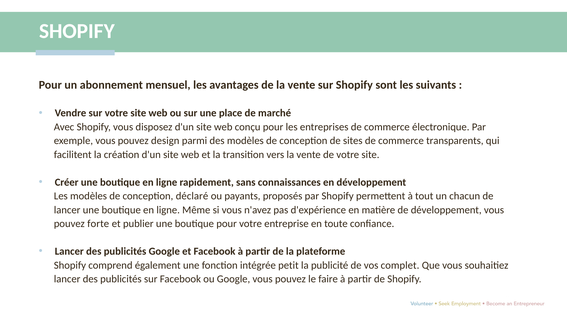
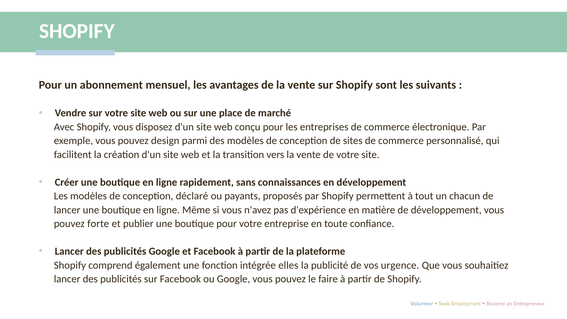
transparents: transparents -> personnalisé
petit: petit -> elles
complet: complet -> urgence
